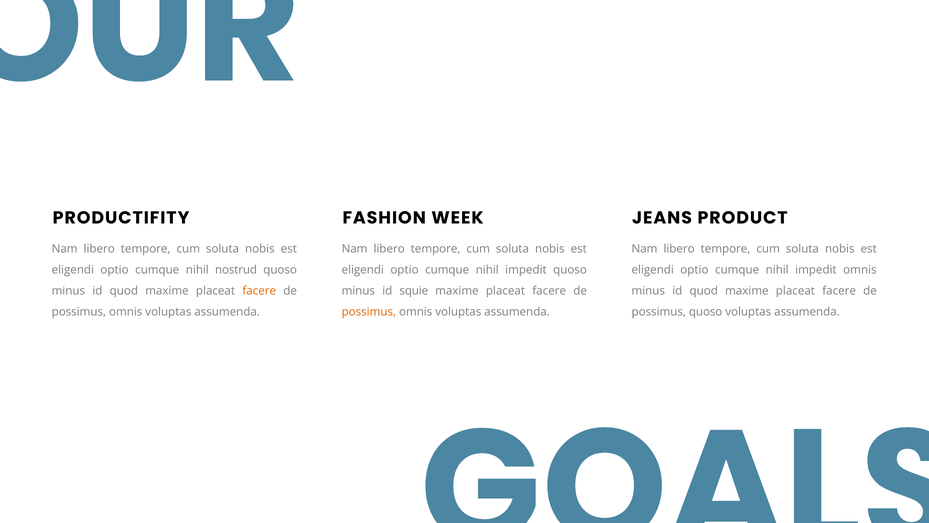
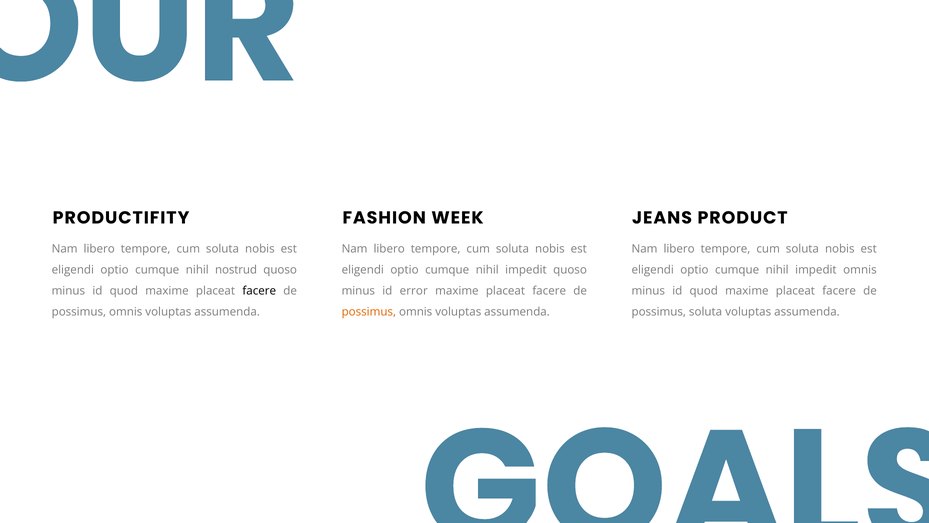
facere at (259, 291) colour: orange -> black
squie: squie -> error
possimus quoso: quoso -> soluta
